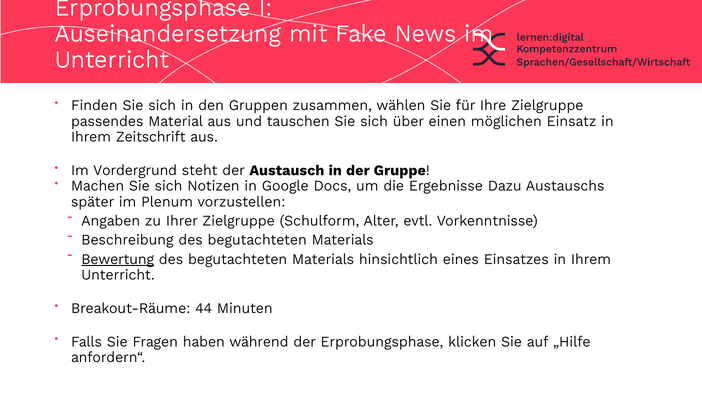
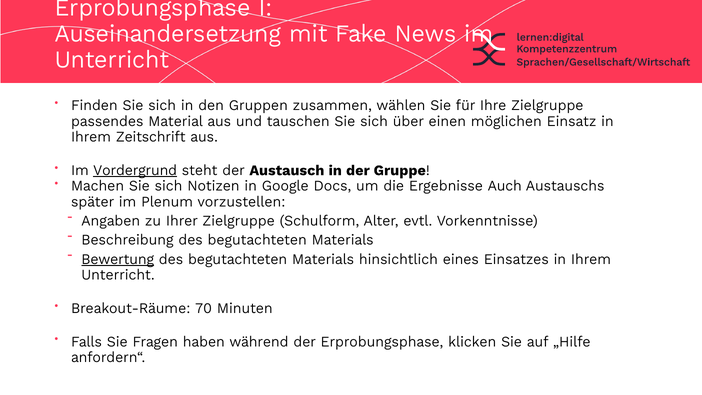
Vordergrund underline: none -> present
Dazu: Dazu -> Auch
44: 44 -> 70
